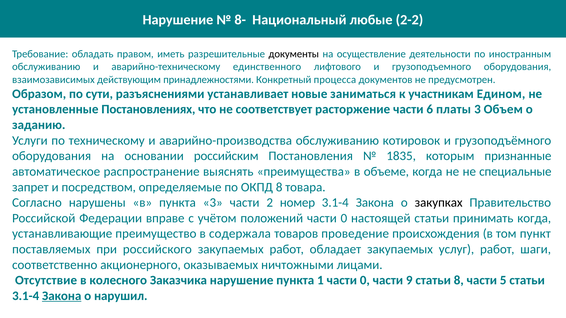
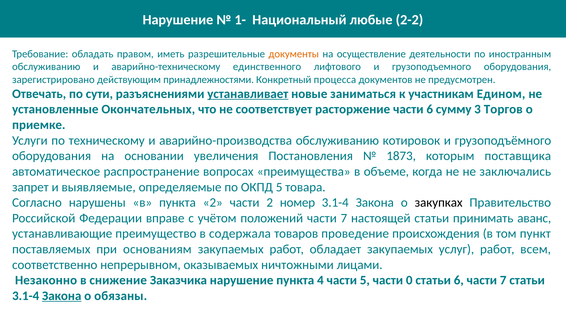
8-: 8- -> 1-
документы colour: black -> orange
взаимозависимых: взаимозависимых -> зарегистрировано
Образом: Образом -> Отвечать
устанавливает underline: none -> present
Постановлениях: Постановлениях -> Окончательных
платы: платы -> сумму
Объем: Объем -> Торгов
заданию: заданию -> приемке
российским: российским -> увеличения
1835: 1835 -> 1873
признанные: признанные -> поставщика
выяснять: выяснять -> вопросах
специальные: специальные -> заключались
посредством: посредством -> выявляемые
ОКПД 8: 8 -> 5
пункта 3: 3 -> 2
положений части 0: 0 -> 7
принимать когда: когда -> аванс
российского: российского -> основаниям
шаги: шаги -> всем
акционерного: акционерного -> непрерывном
Отсутствие: Отсутствие -> Незаконно
колесного: колесного -> снижение
1: 1 -> 4
0 at (365, 281): 0 -> 5
9: 9 -> 0
статьи 8: 8 -> 6
5 at (503, 281): 5 -> 7
нарушил: нарушил -> обязаны
